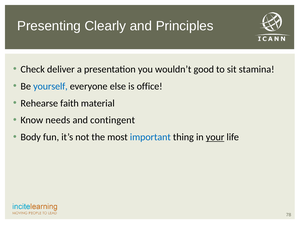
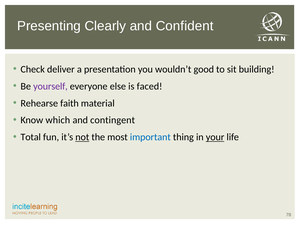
Principles: Principles -> Confident
stamina: stamina -> building
yourself colour: blue -> purple
office: office -> faced
needs: needs -> which
Body: Body -> Total
not underline: none -> present
